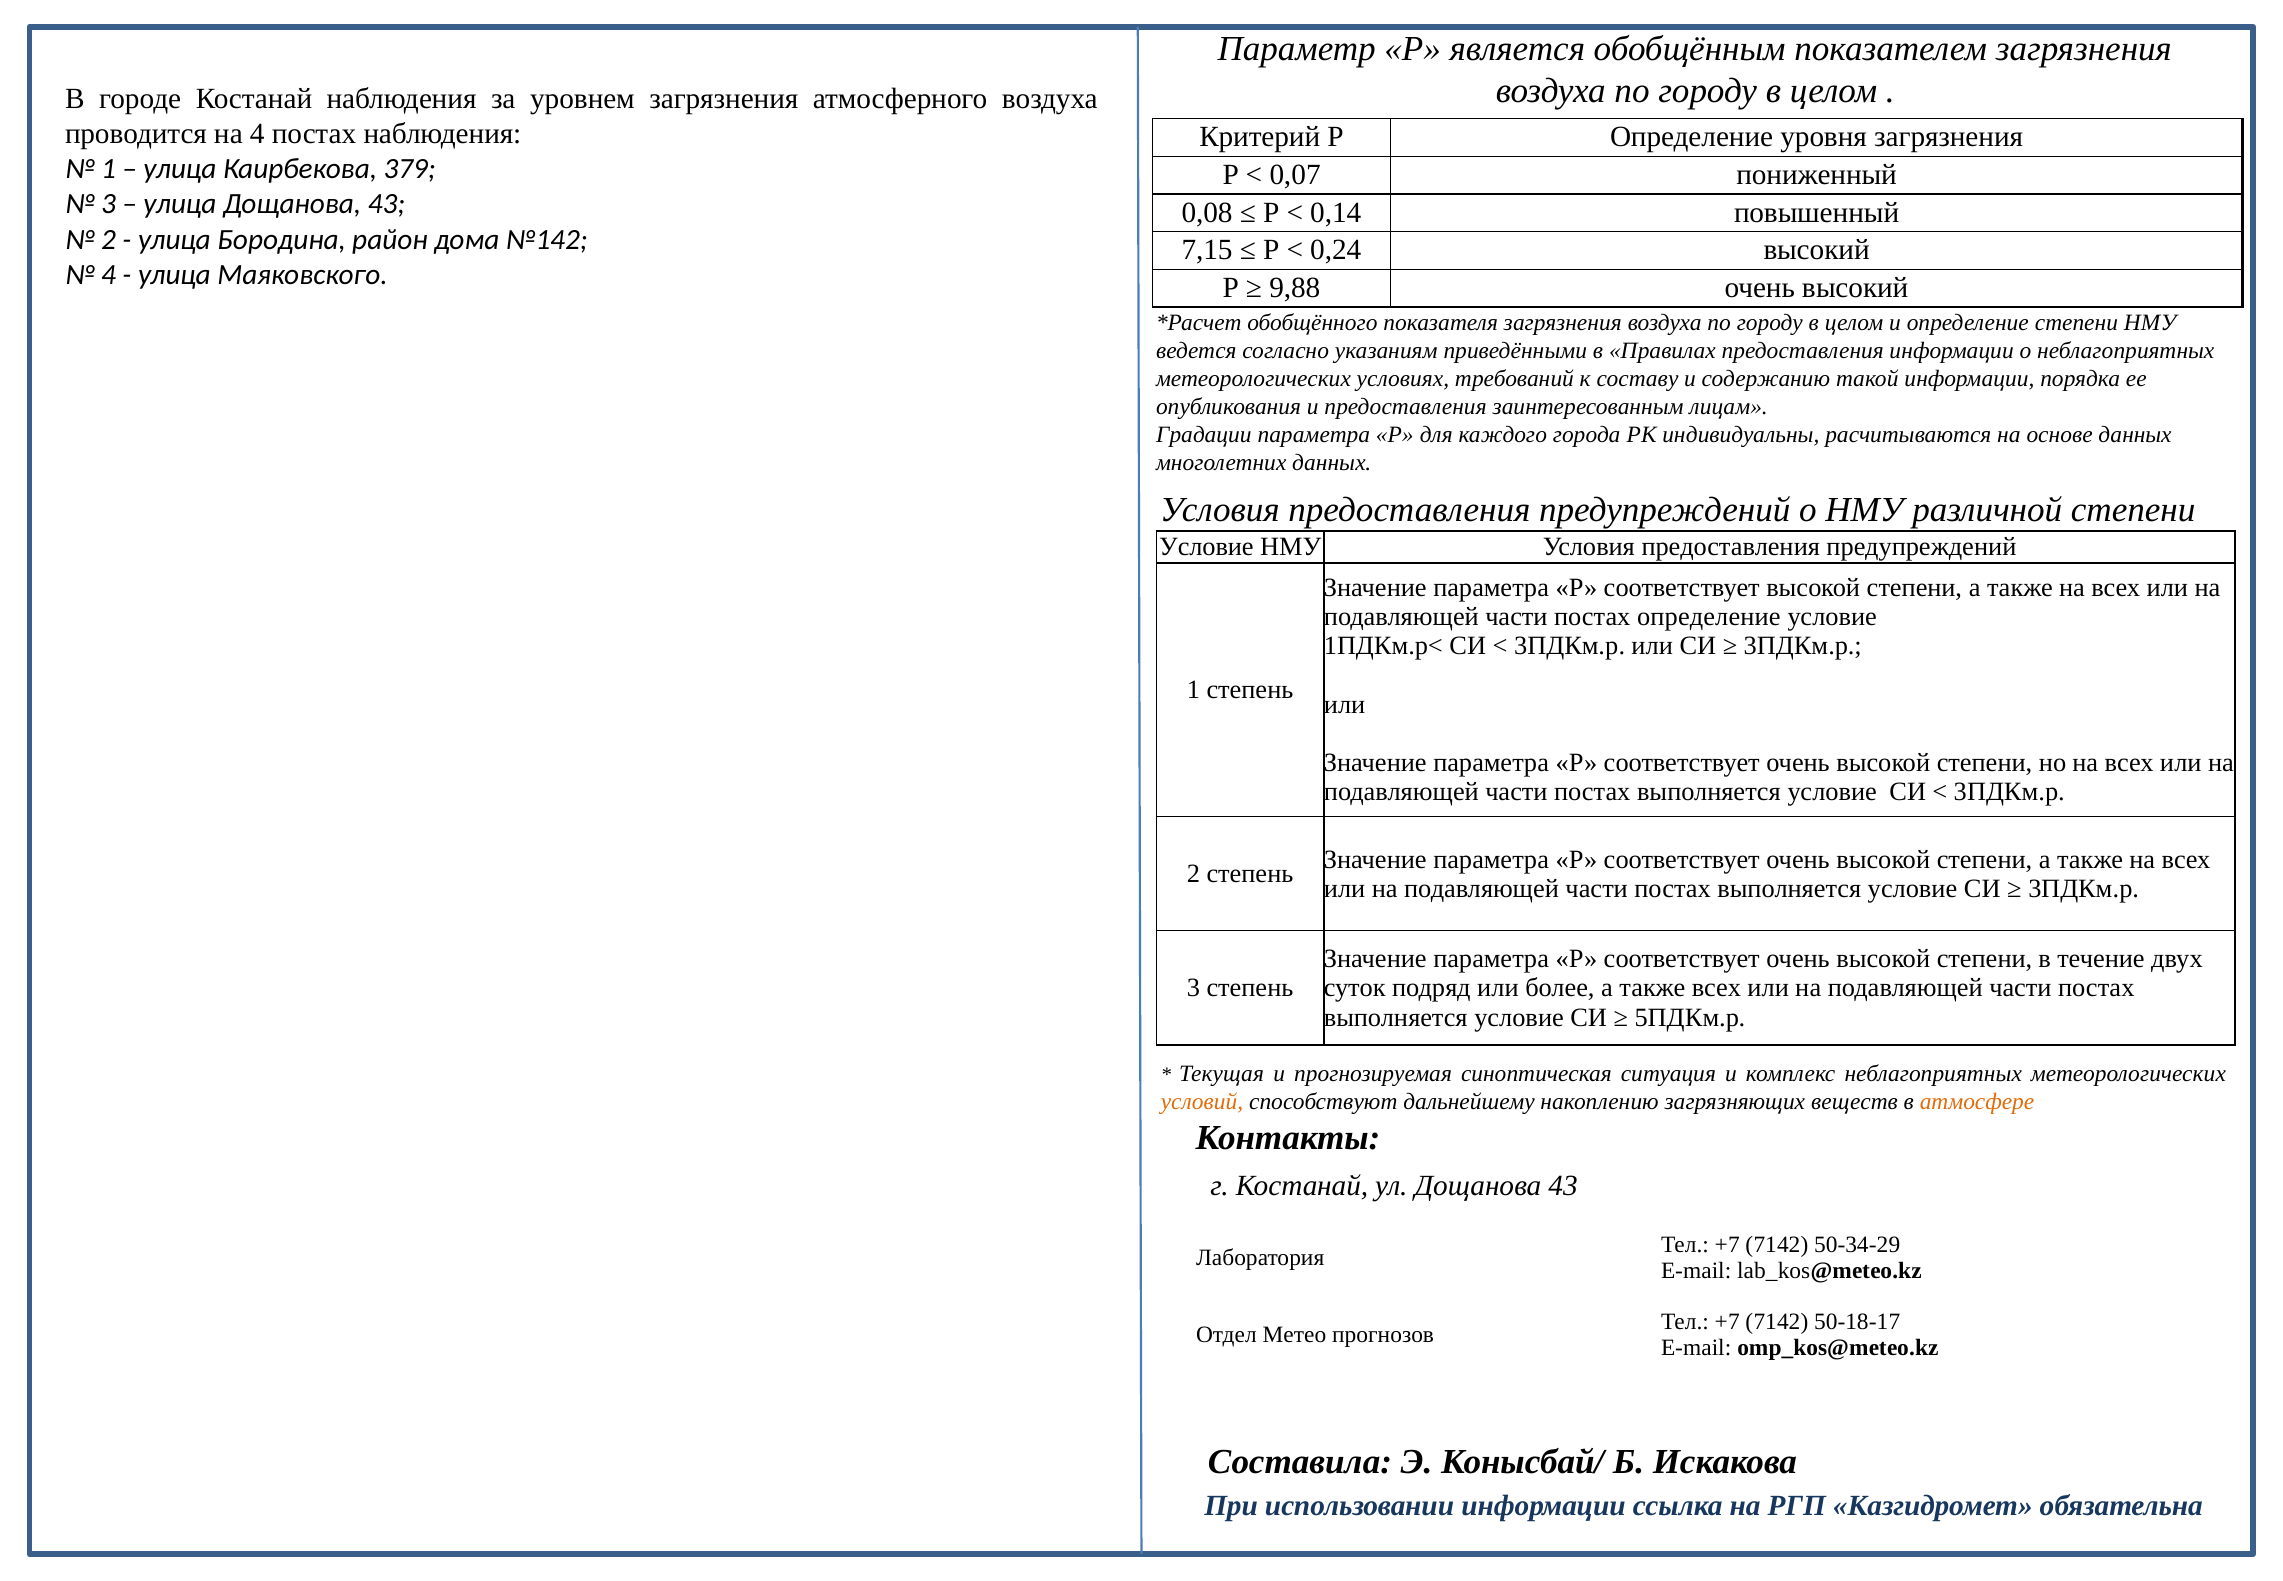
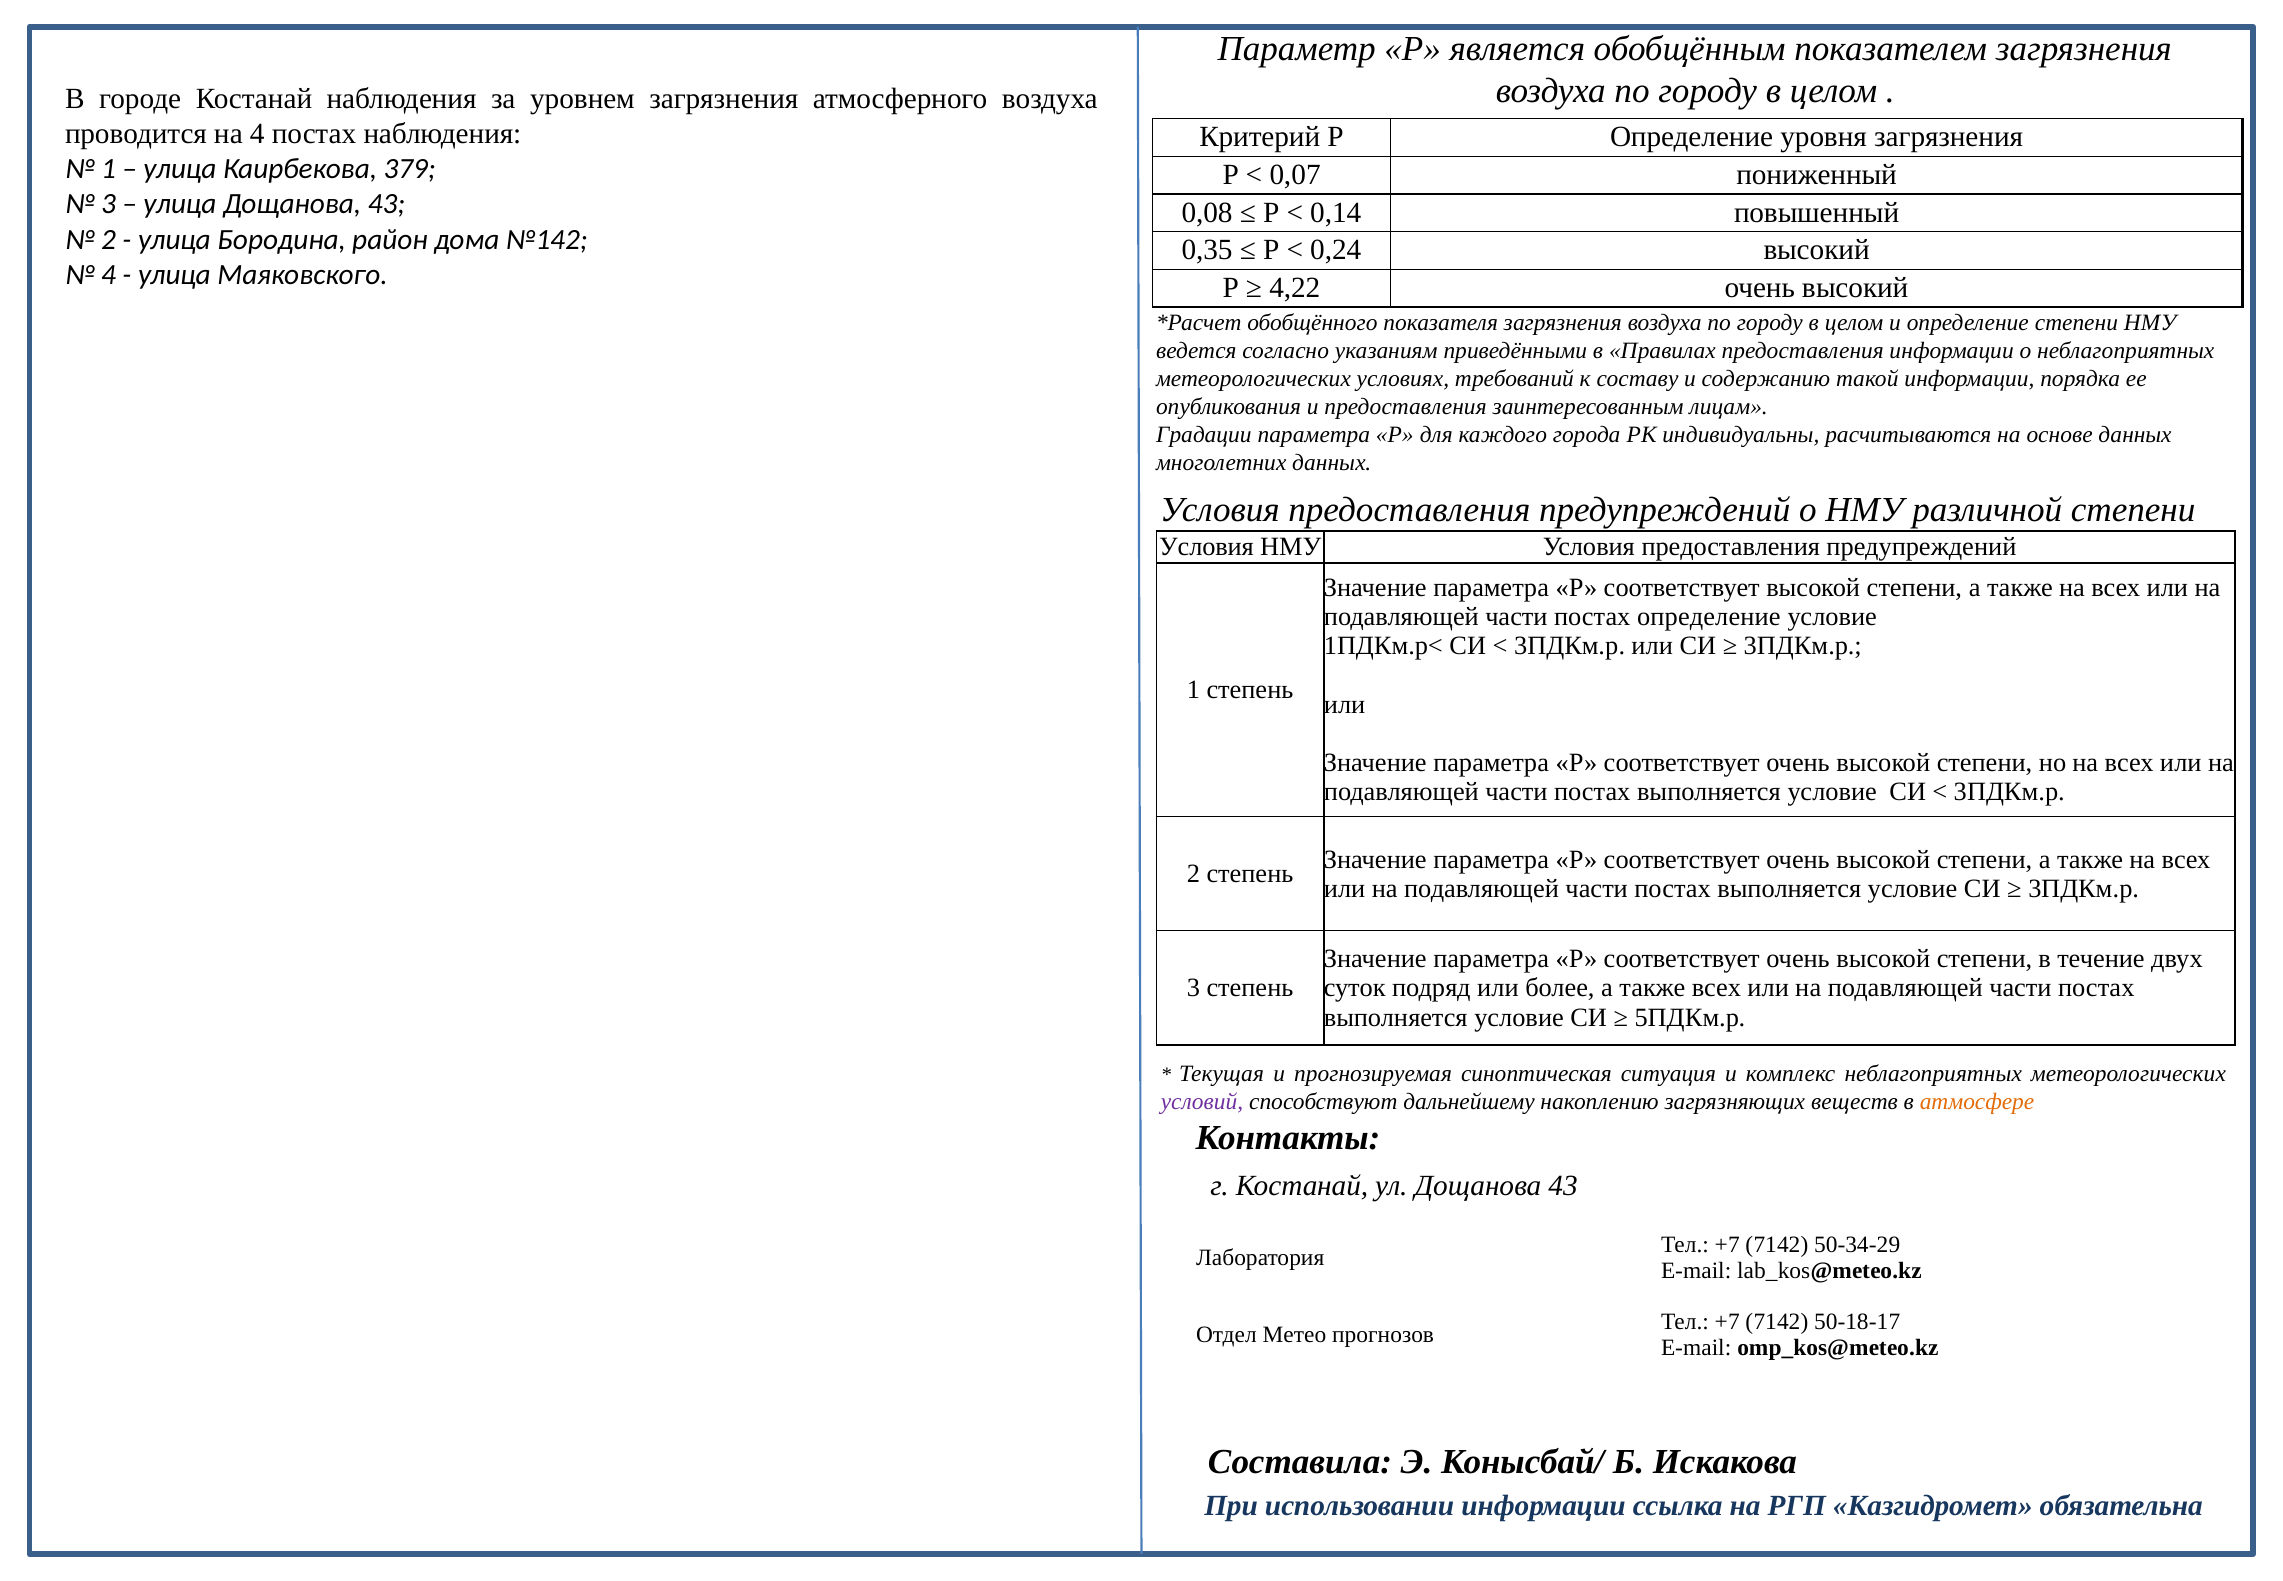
7,15: 7,15 -> 0,35
9,88: 9,88 -> 4,22
Условие at (1206, 547): Условие -> Условия
условий colour: orange -> purple
